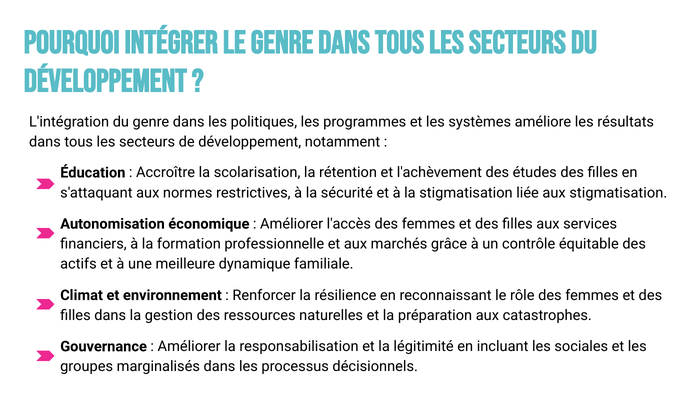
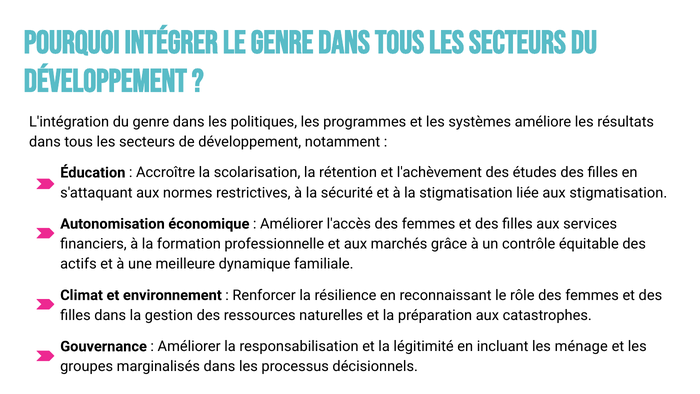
sociales: sociales -> ménage
